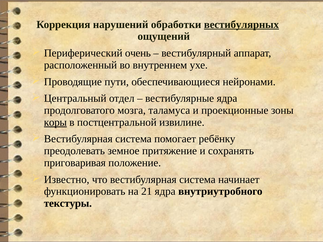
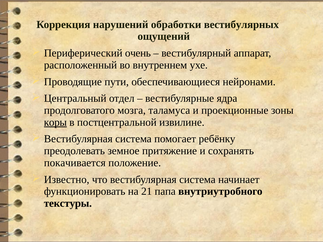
вестибулярных underline: present -> none
приговаривая: приговаривая -> покачивается
21 ядра: ядра -> папа
